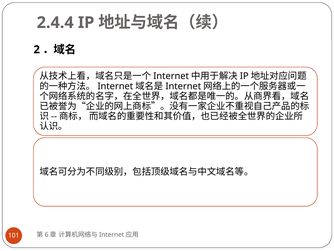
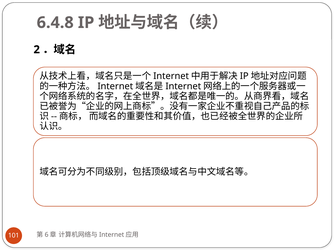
2.4.4: 2.4.4 -> 6.4.8
